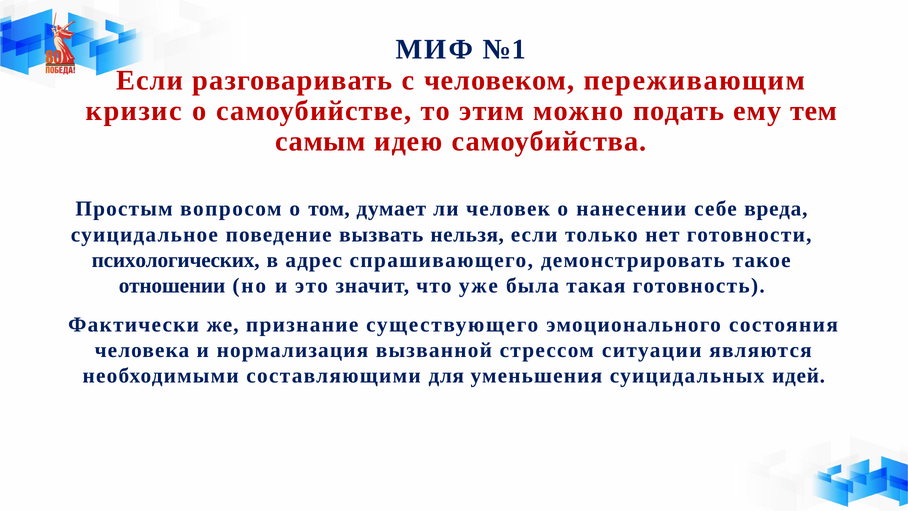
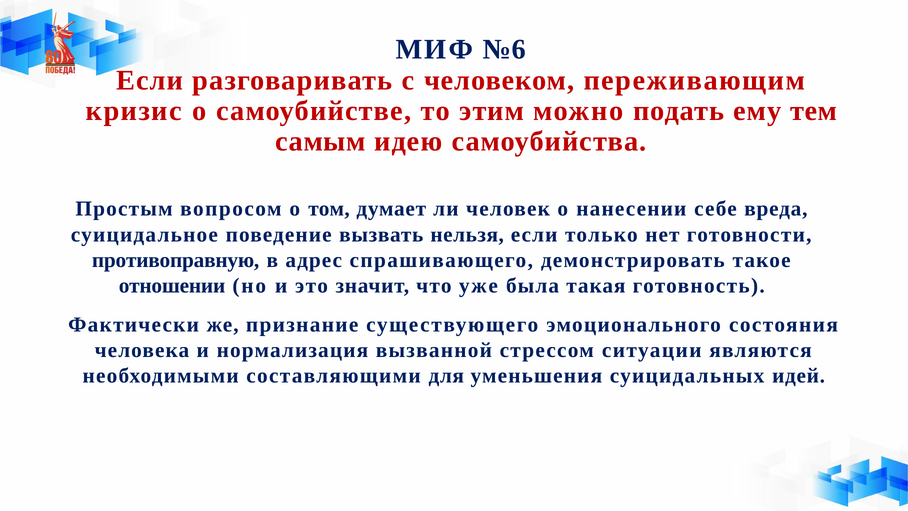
№1: №1 -> №6
психологических: психологических -> противоправную
